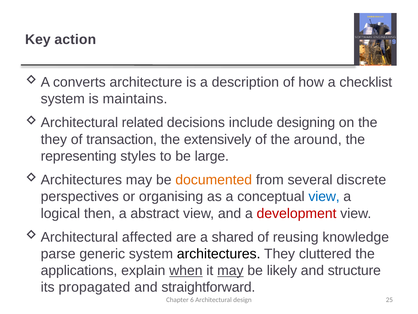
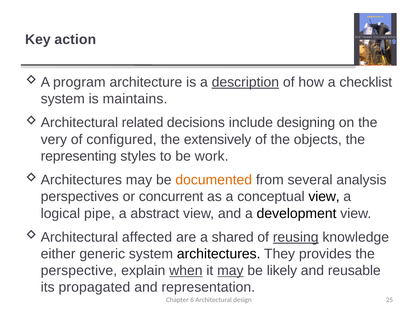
converts: converts -> program
description underline: none -> present
they at (54, 139): they -> very
transaction: transaction -> configured
around: around -> objects
large: large -> work
discrete: discrete -> analysis
organising: organising -> concurrent
view at (324, 196) colour: blue -> black
then: then -> pipe
development colour: red -> black
reusing underline: none -> present
parse: parse -> either
cluttered: cluttered -> provides
applications: applications -> perspective
structure: structure -> reusable
straightforward: straightforward -> representation
